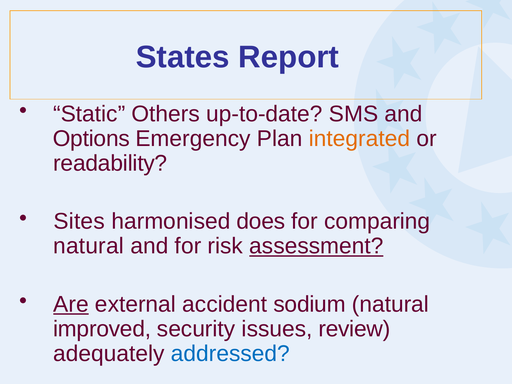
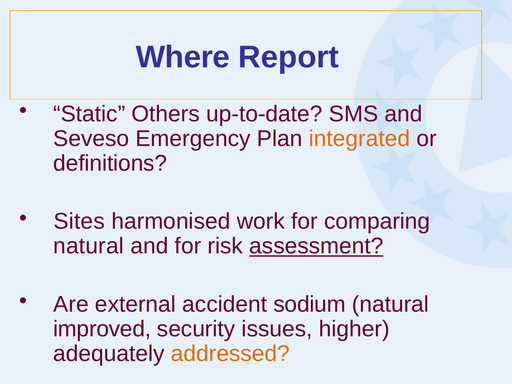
States: States -> Where
Options: Options -> Seveso
readability: readability -> definitions
does: does -> work
Are underline: present -> none
review: review -> higher
addressed colour: blue -> orange
